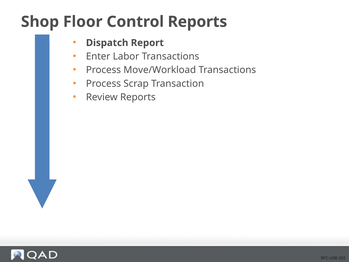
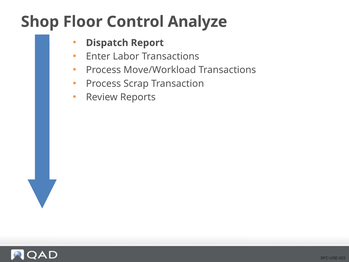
Control Reports: Reports -> Analyze
